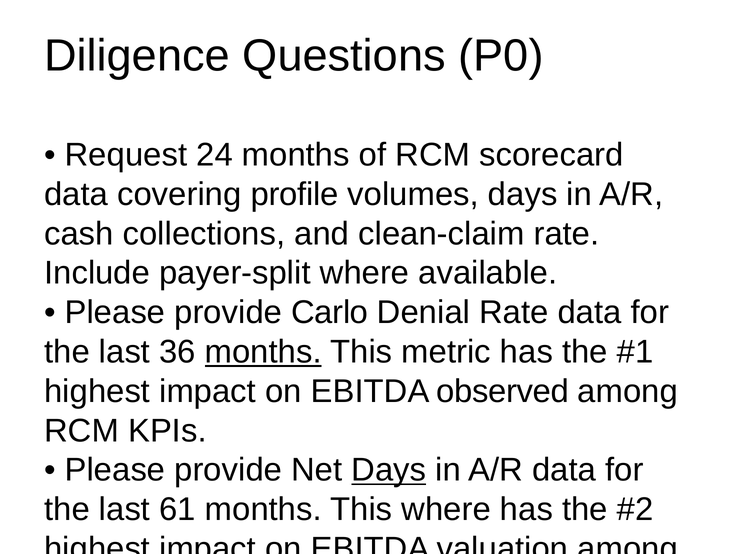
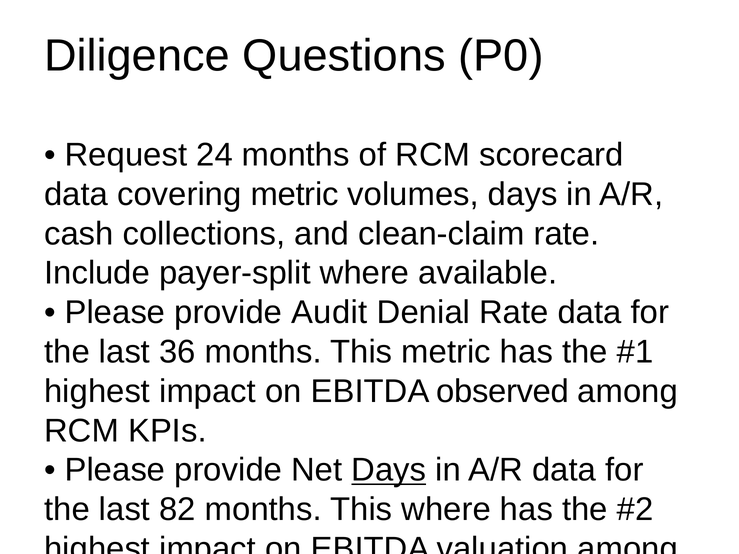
covering profile: profile -> metric
Carlo: Carlo -> Audit
months at (263, 352) underline: present -> none
61: 61 -> 82
